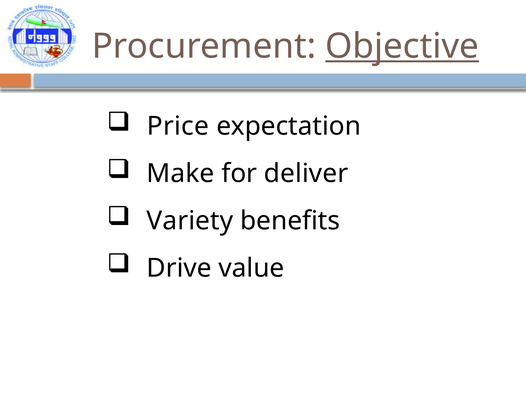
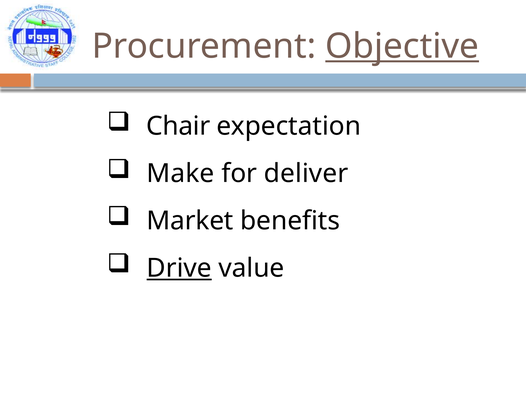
Price: Price -> Chair
Variety: Variety -> Market
Drive underline: none -> present
